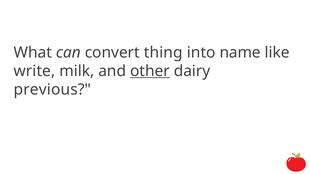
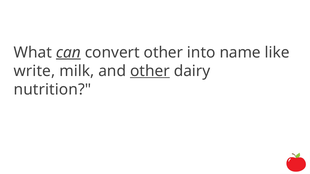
can underline: none -> present
convert thing: thing -> other
previous: previous -> nutrition
